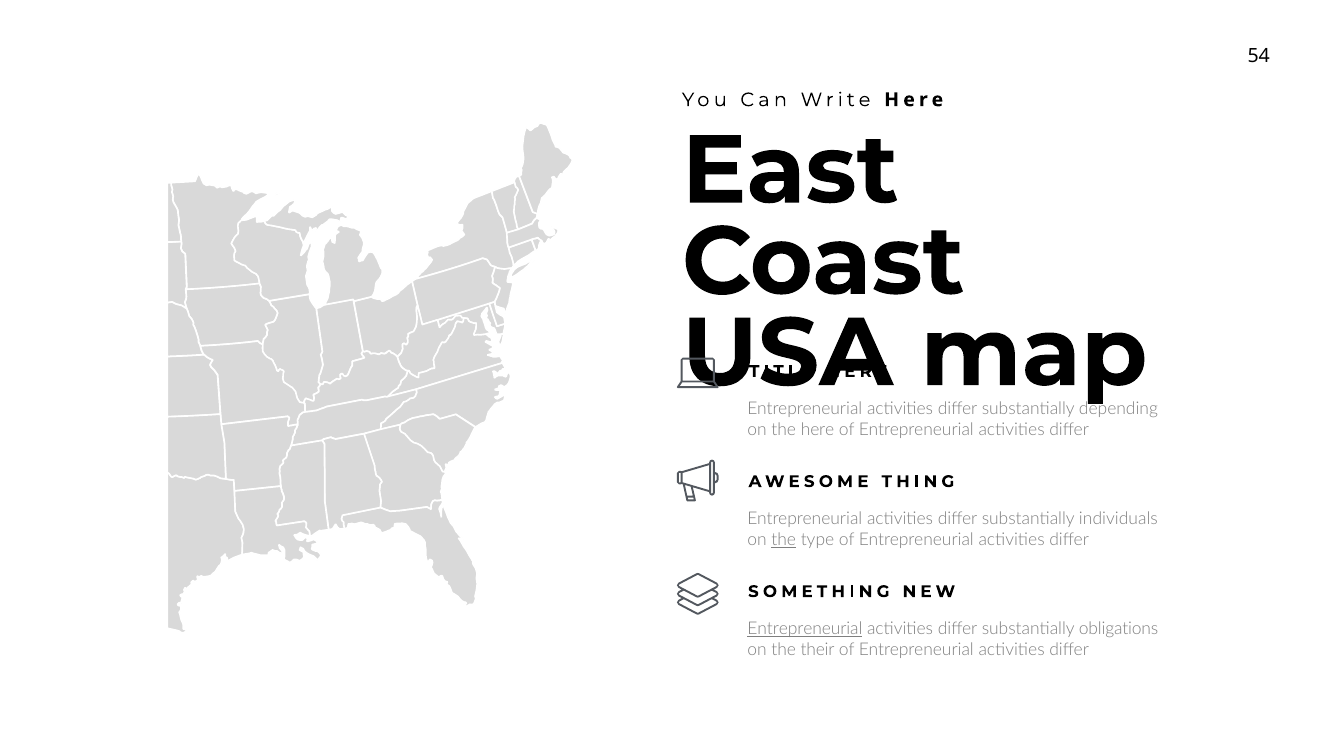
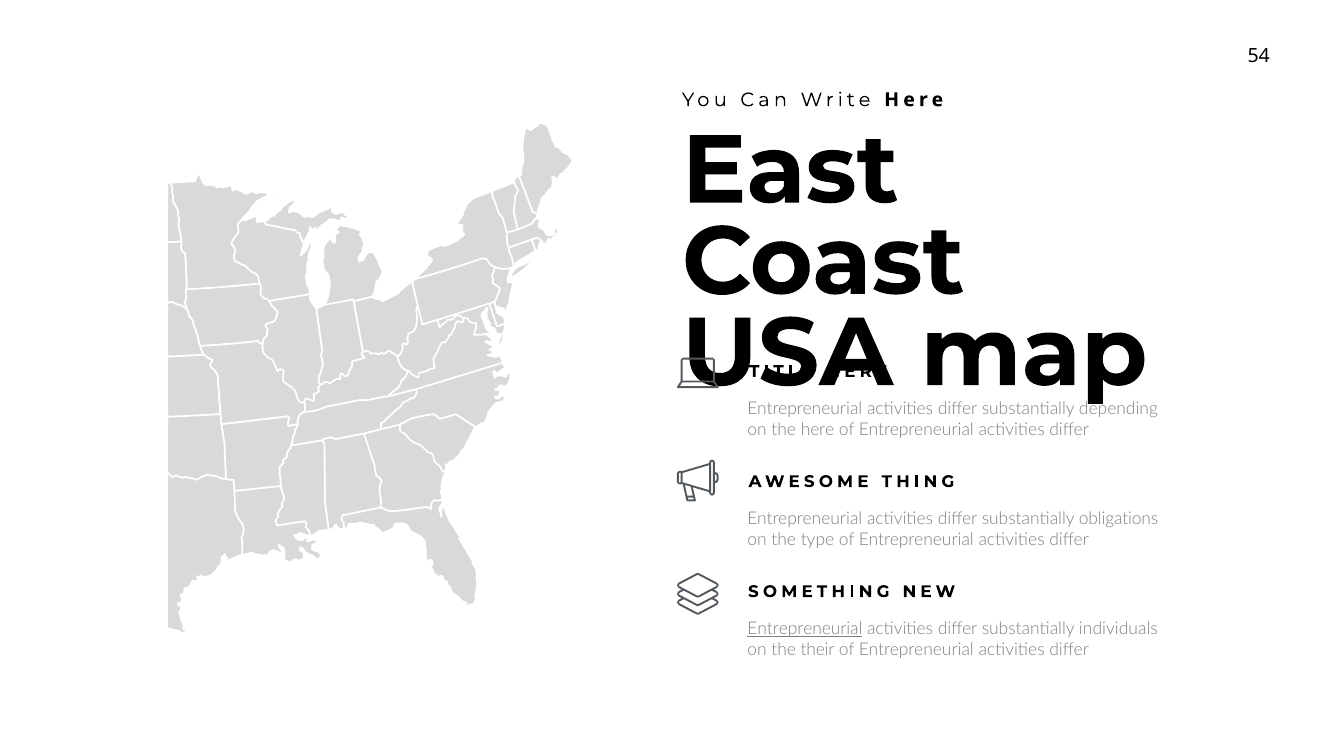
individuals: individuals -> obligations
the at (784, 539) underline: present -> none
obligations: obligations -> individuals
